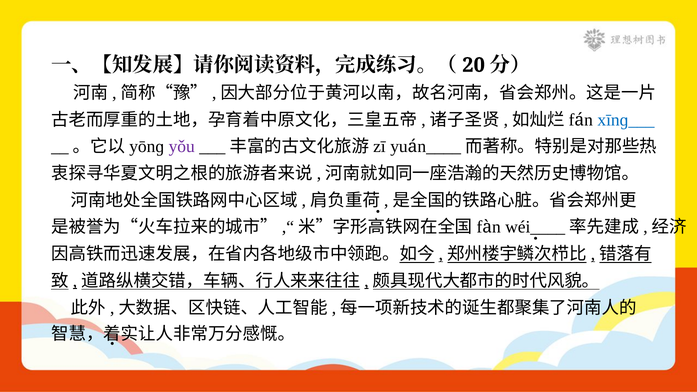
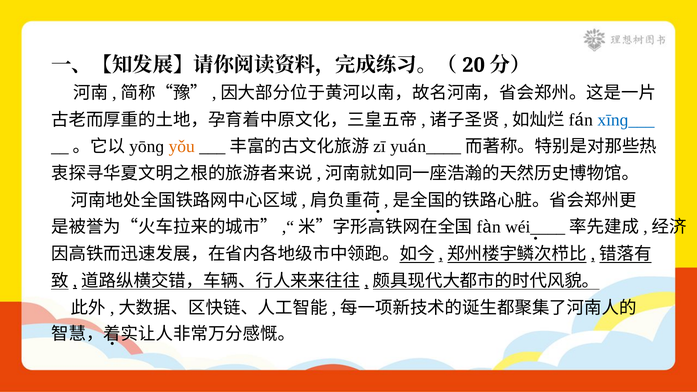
yǒu colour: purple -> orange
